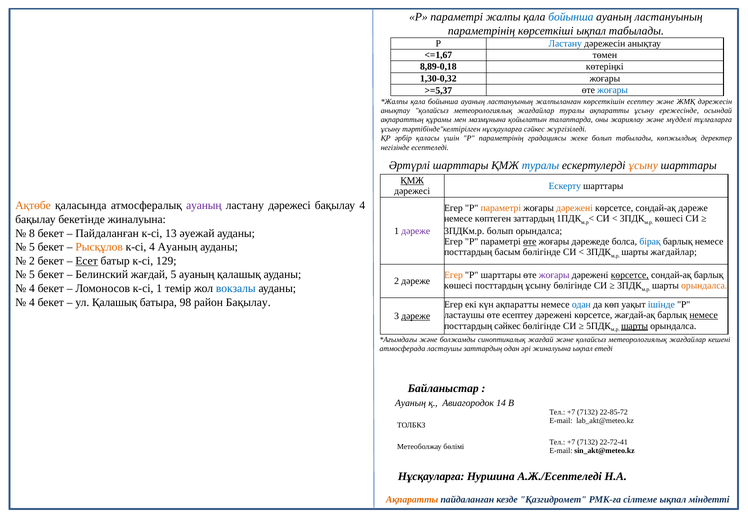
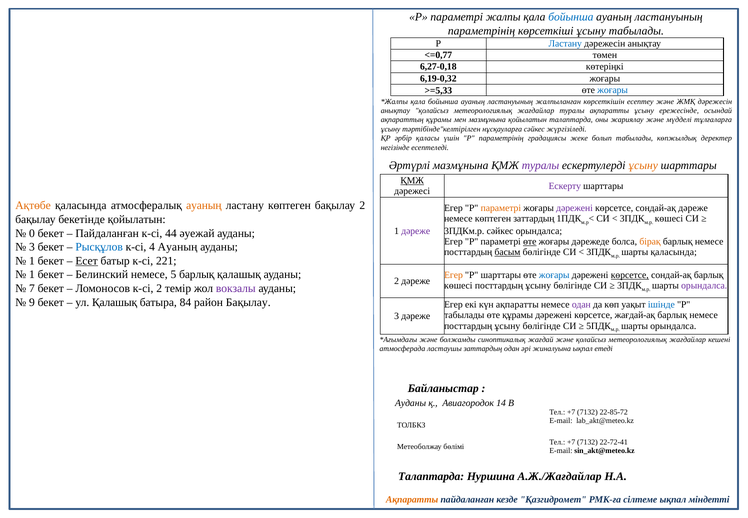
көрсеткіші ықпал: ықпал -> ұсыну
<=1,67: <=1,67 -> <=0,77
8,89-0,18: 8,89-0,18 -> 6,27-0,18
1,30-0,32: 1,30-0,32 -> 6,19-0,32
>=5,37: >=5,37 -> >=5,33
Әртүрлі шарттары: шарттары -> мазмұнына
туралы at (541, 165) colour: blue -> purple
Ескерту colour: blue -> purple
ауаның at (204, 206) colour: purple -> orange
ластану дәрежесі: дәрежесі -> көптеген
бақылау 4: 4 -> 2
дәрежені at (575, 208) colour: orange -> purple
бекетінде жиналуына: жиналуына -> қойылатын
3ПДКм.р болып: болып -> сәйкес
8: 8 -> 0
13: 13 -> 44
бірақ colour: blue -> orange
5 at (32, 247): 5 -> 3
Рысқұлов colour: orange -> blue
басым underline: none -> present
шарты жағдайлар: жағдайлар -> қаласында
2 at (32, 261): 2 -> 1
129: 129 -> 221
5 at (32, 275): 5 -> 1
Белинский жағдай: жағдай -> немесе
5 ауаның: ауаның -> барлық
жоғары at (554, 275) colour: purple -> blue
орындалса at (704, 286) colour: orange -> purple
4 at (32, 288): 4 -> 7
к-сі 1: 1 -> 2
вокзалы colour: blue -> purple
4 at (32, 302): 4 -> 9
98: 98 -> 84
одан at (581, 305) colour: blue -> purple
ластаушы at (464, 315): ластаушы -> табылады
өте есептеу: есептеу -> құрамы
немесе at (704, 315) underline: present -> none
дәреже at (416, 316) underline: present -> none
сәйкес at (508, 326): сәйкес -> ұсыну
шарты at (635, 326) underline: present -> none
Ауаның at (411, 403): Ауаның -> Ауданы
Нұсқауларға at (431, 476): Нұсқауларға -> Талаптарда
А.Ж./Есептеледі: А.Ж./Есептеледі -> А.Ж./Жағдайлар
